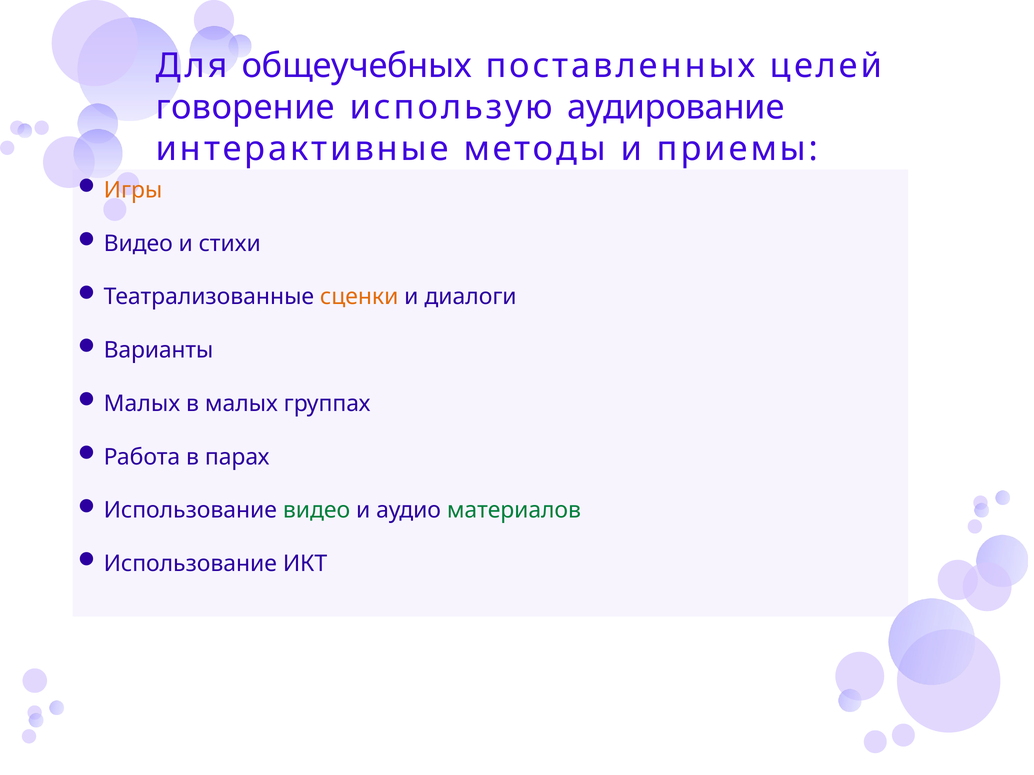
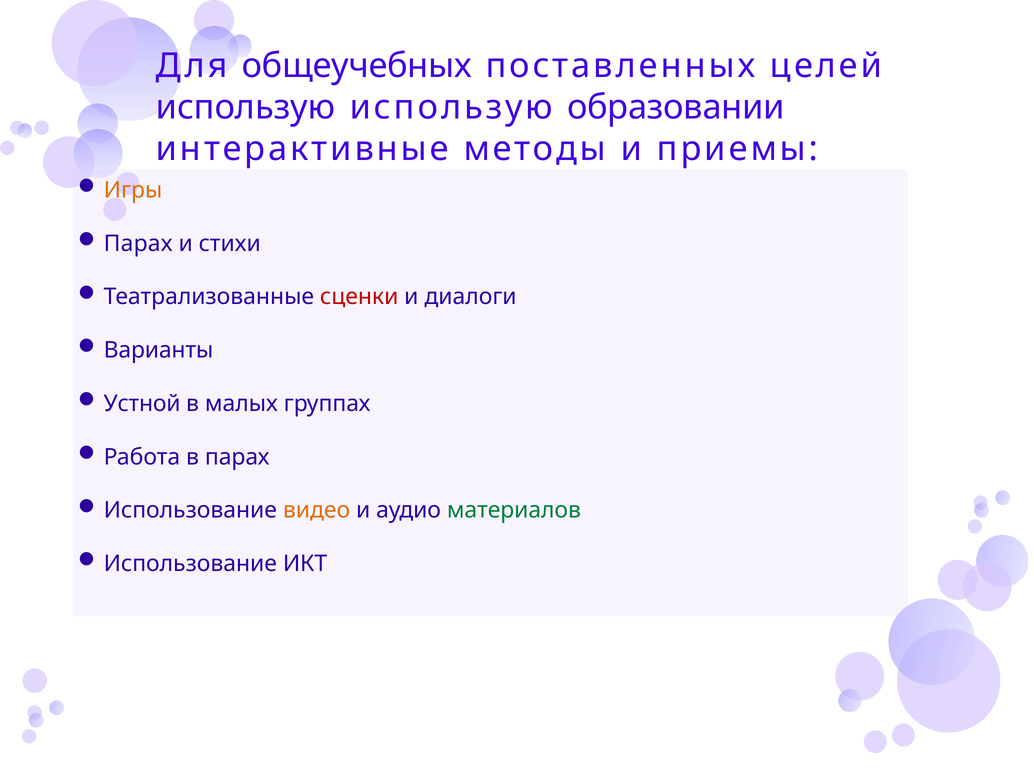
говорение at (245, 107): говорение -> использую
аудирование: аудирование -> образовании
Видео at (138, 244): Видео -> Парах
сценки colour: orange -> red
Малых at (142, 404): Малых -> Устной
видео at (317, 511) colour: green -> orange
